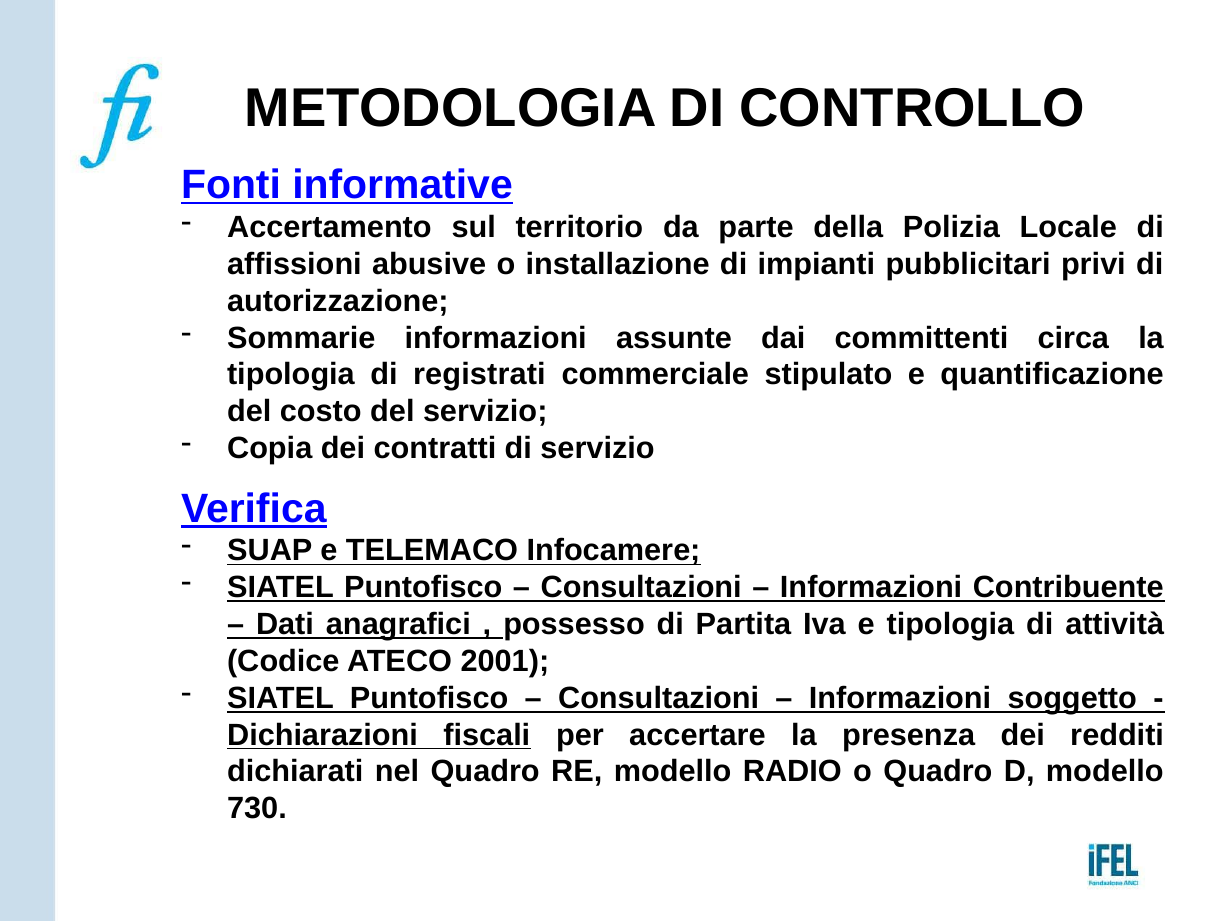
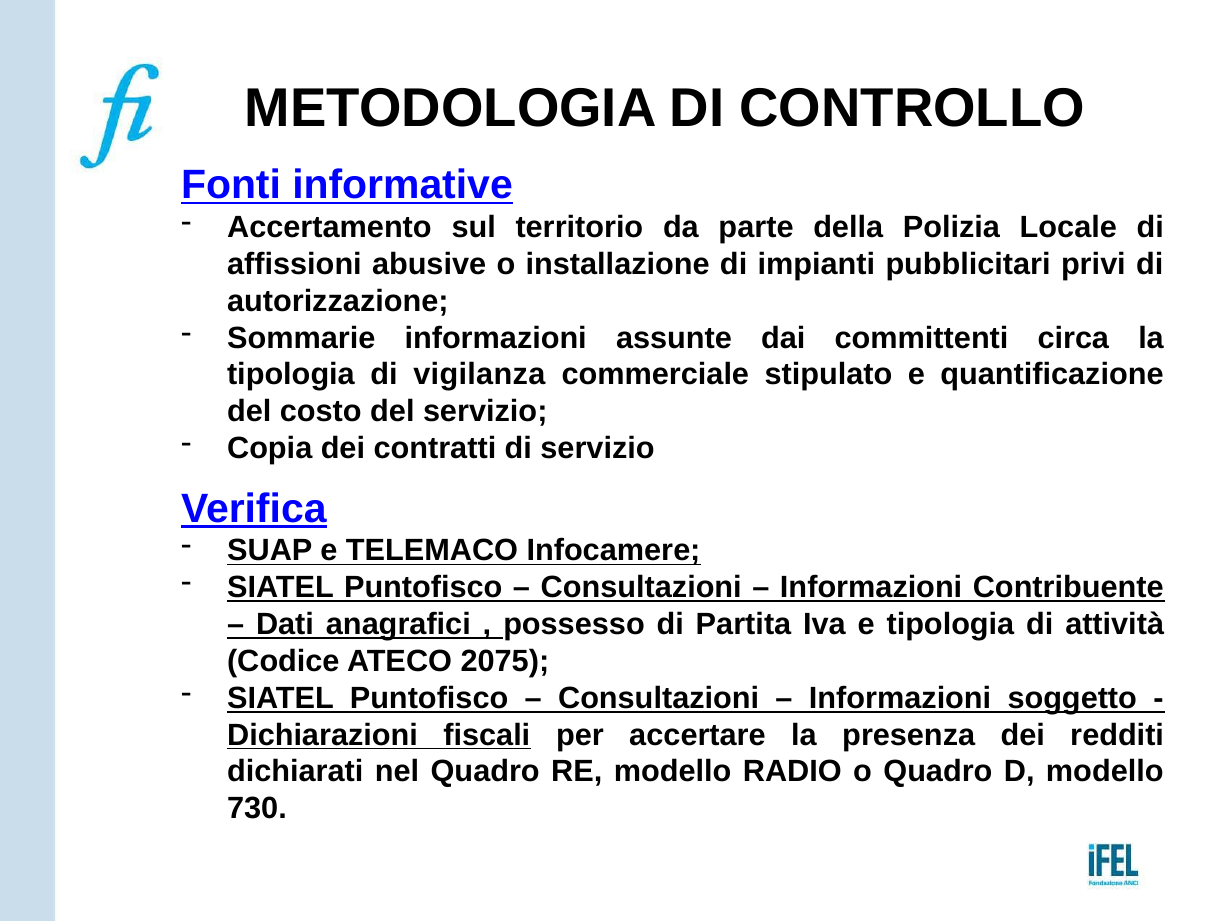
registrati: registrati -> vigilanza
2001: 2001 -> 2075
